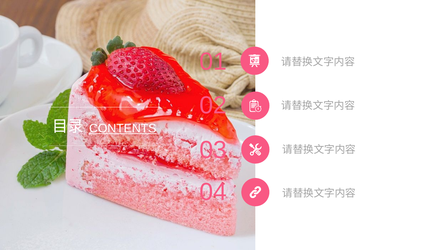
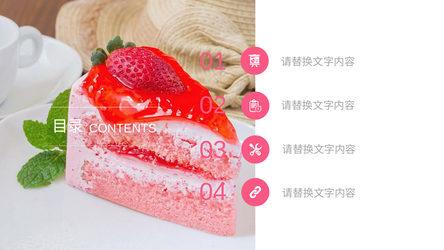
CONTENTS underline: present -> none
